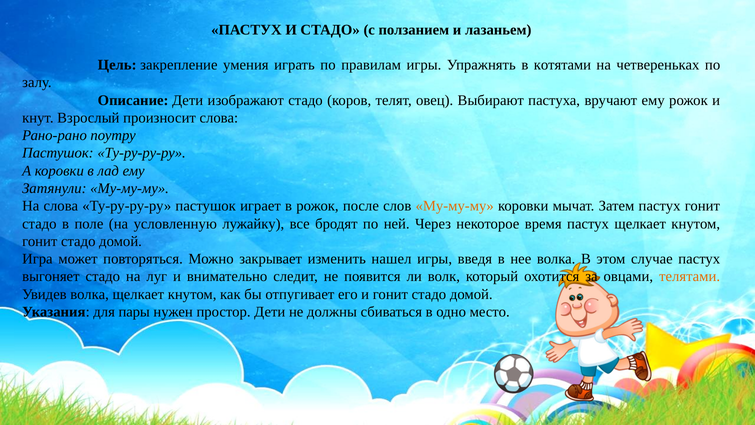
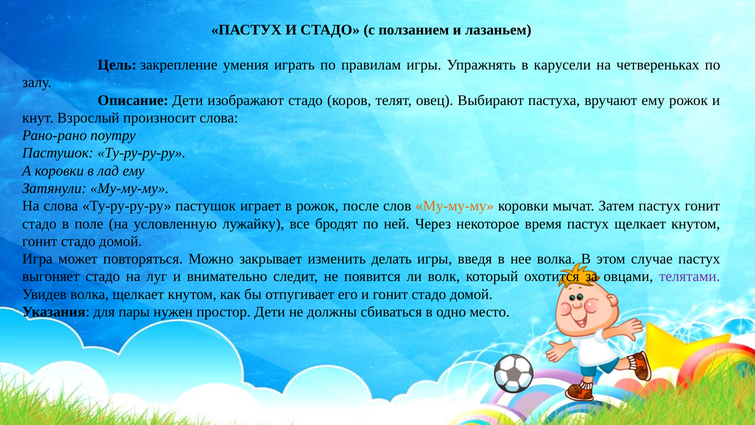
котятами: котятами -> карусели
нашел: нашел -> делать
телятами colour: orange -> purple
